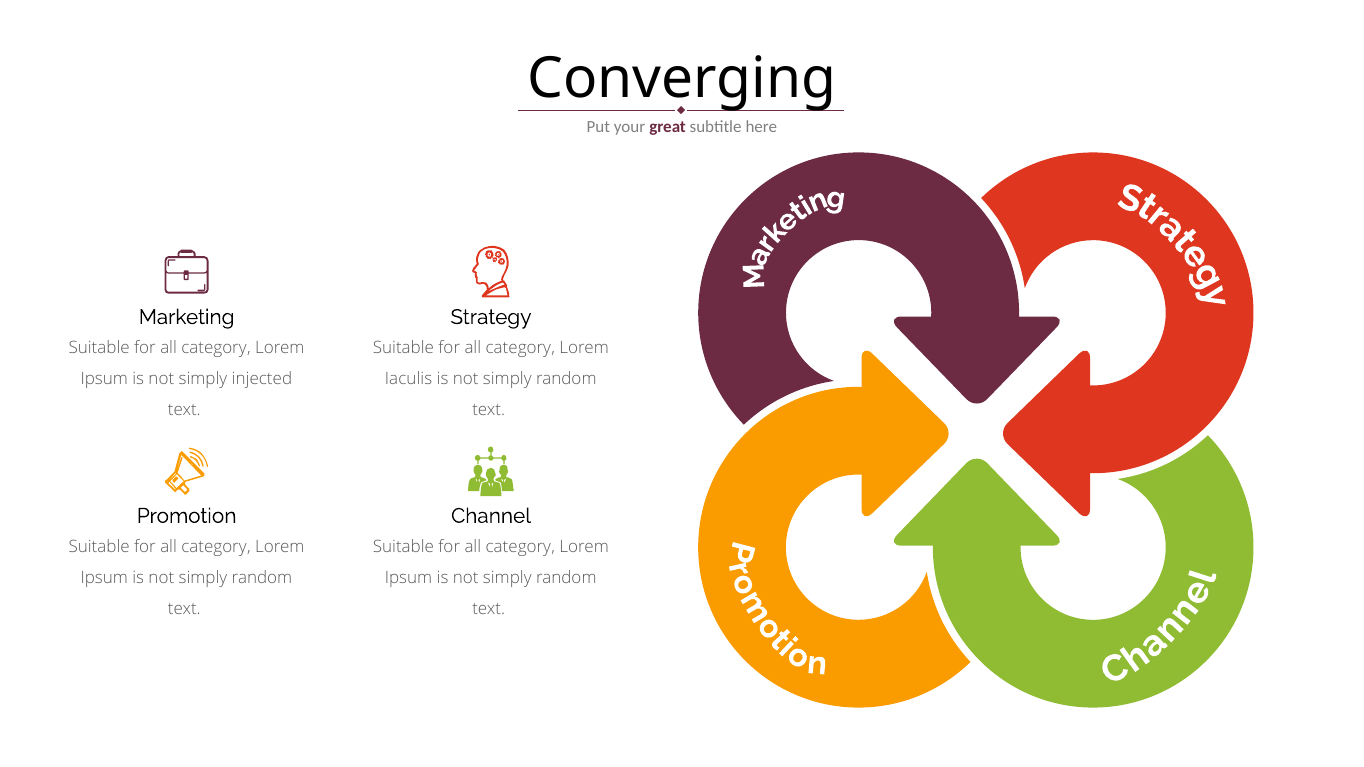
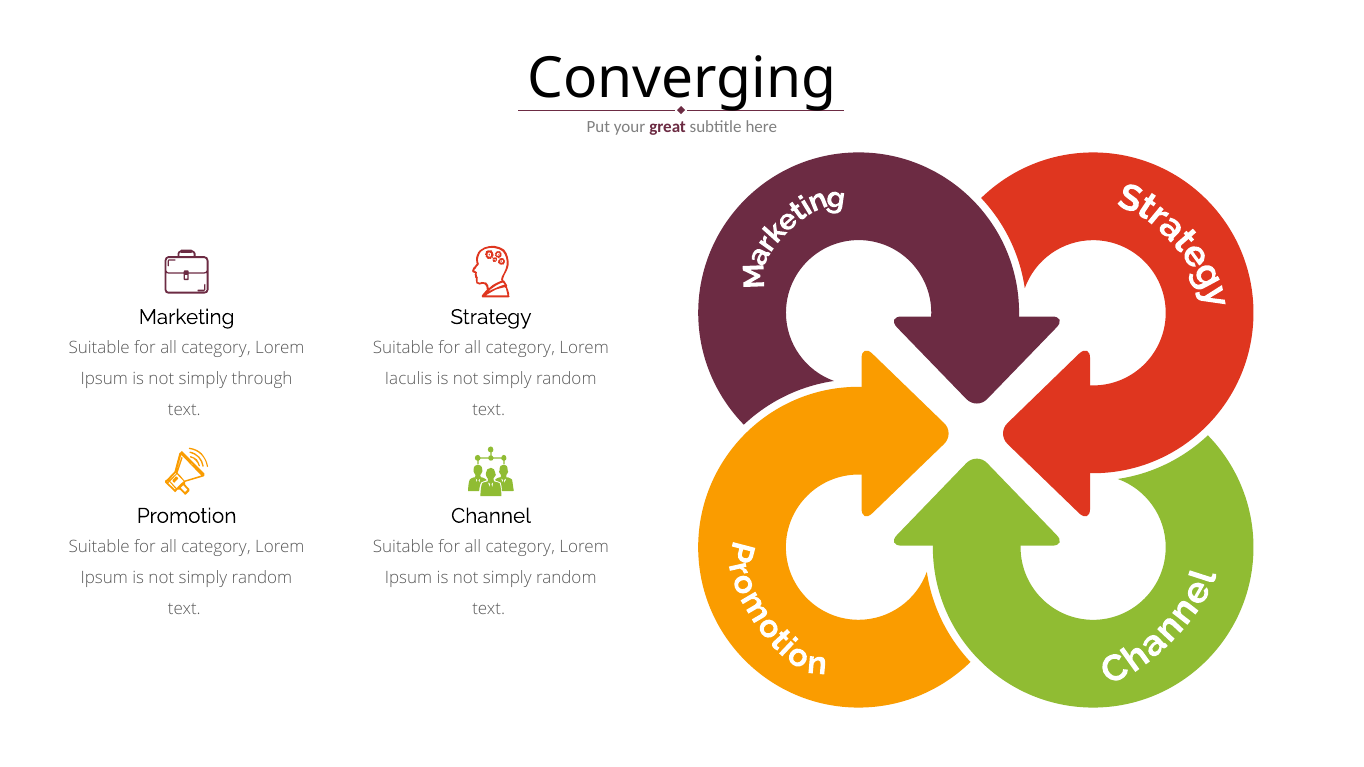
injected: injected -> through
